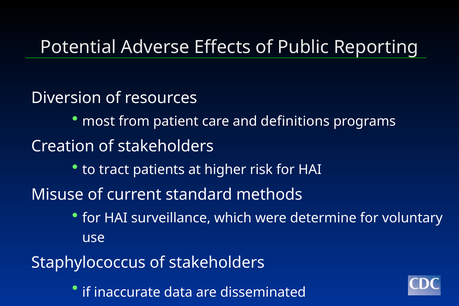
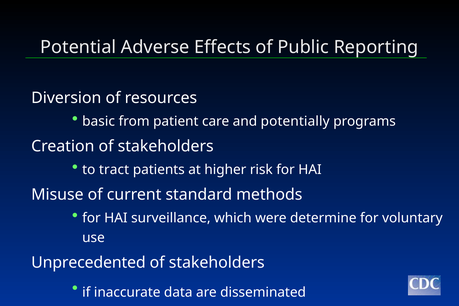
most: most -> basic
definitions: definitions -> potentially
Staphylococcus: Staphylococcus -> Unprecedented
